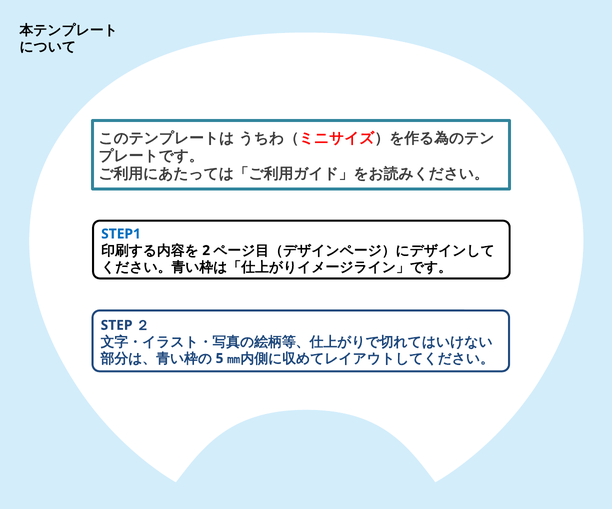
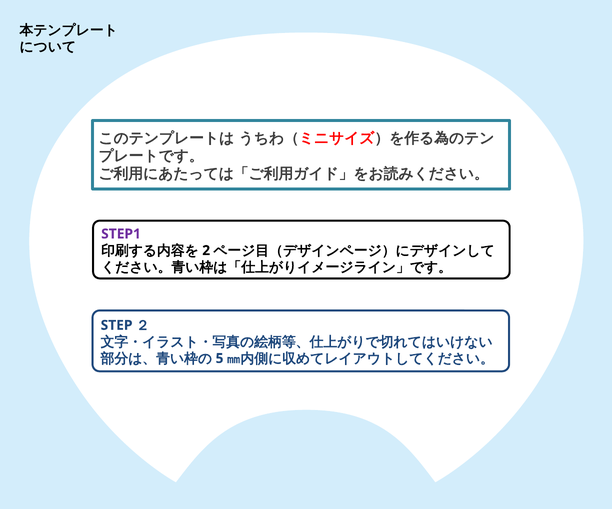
STEP1 colour: blue -> purple
